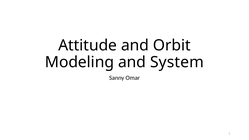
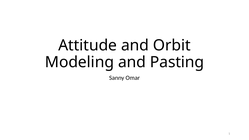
System: System -> Pasting
